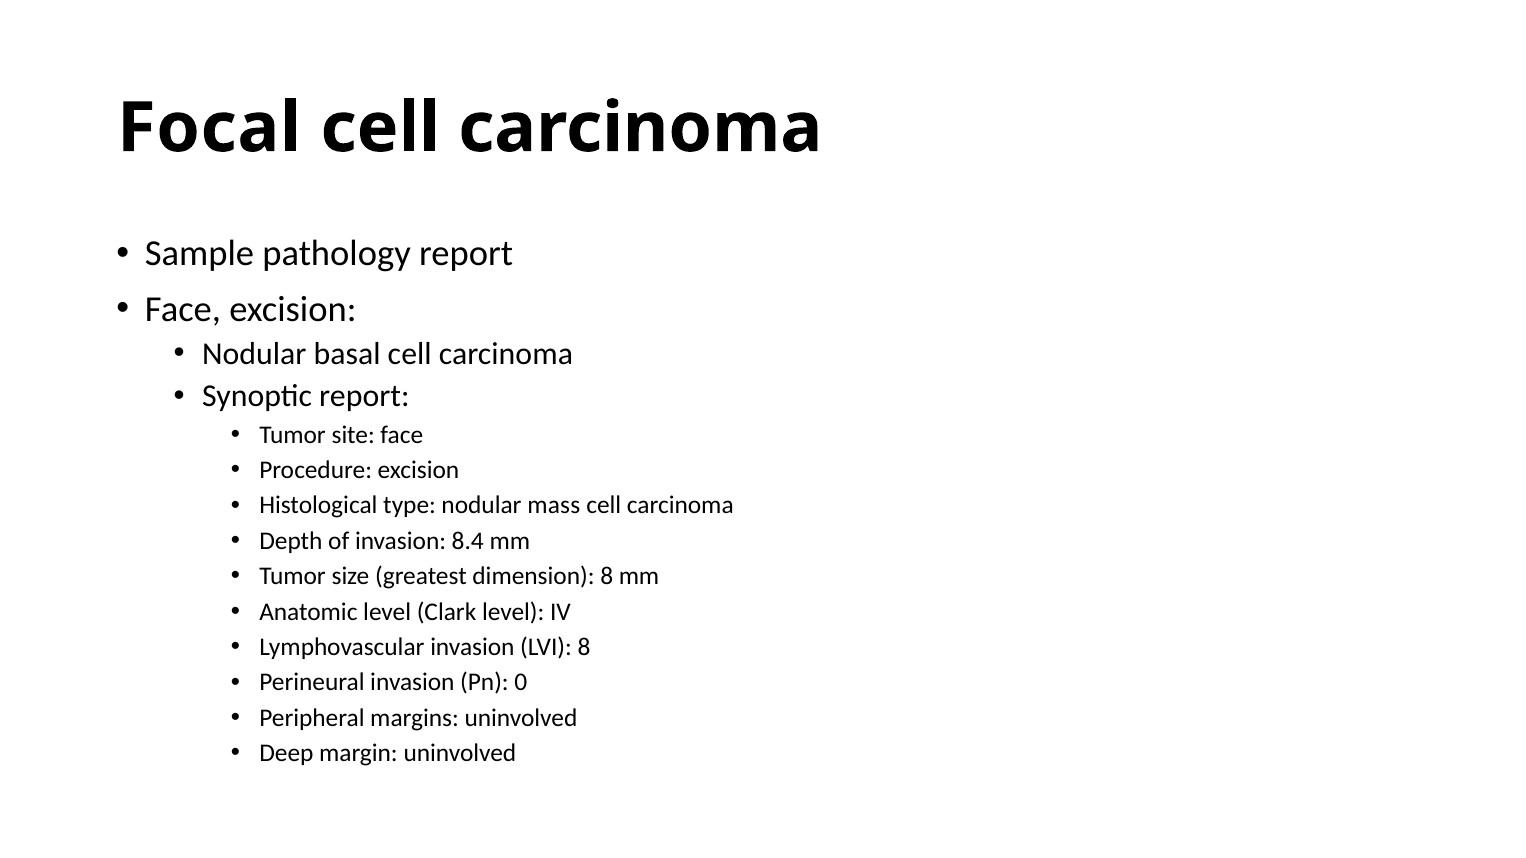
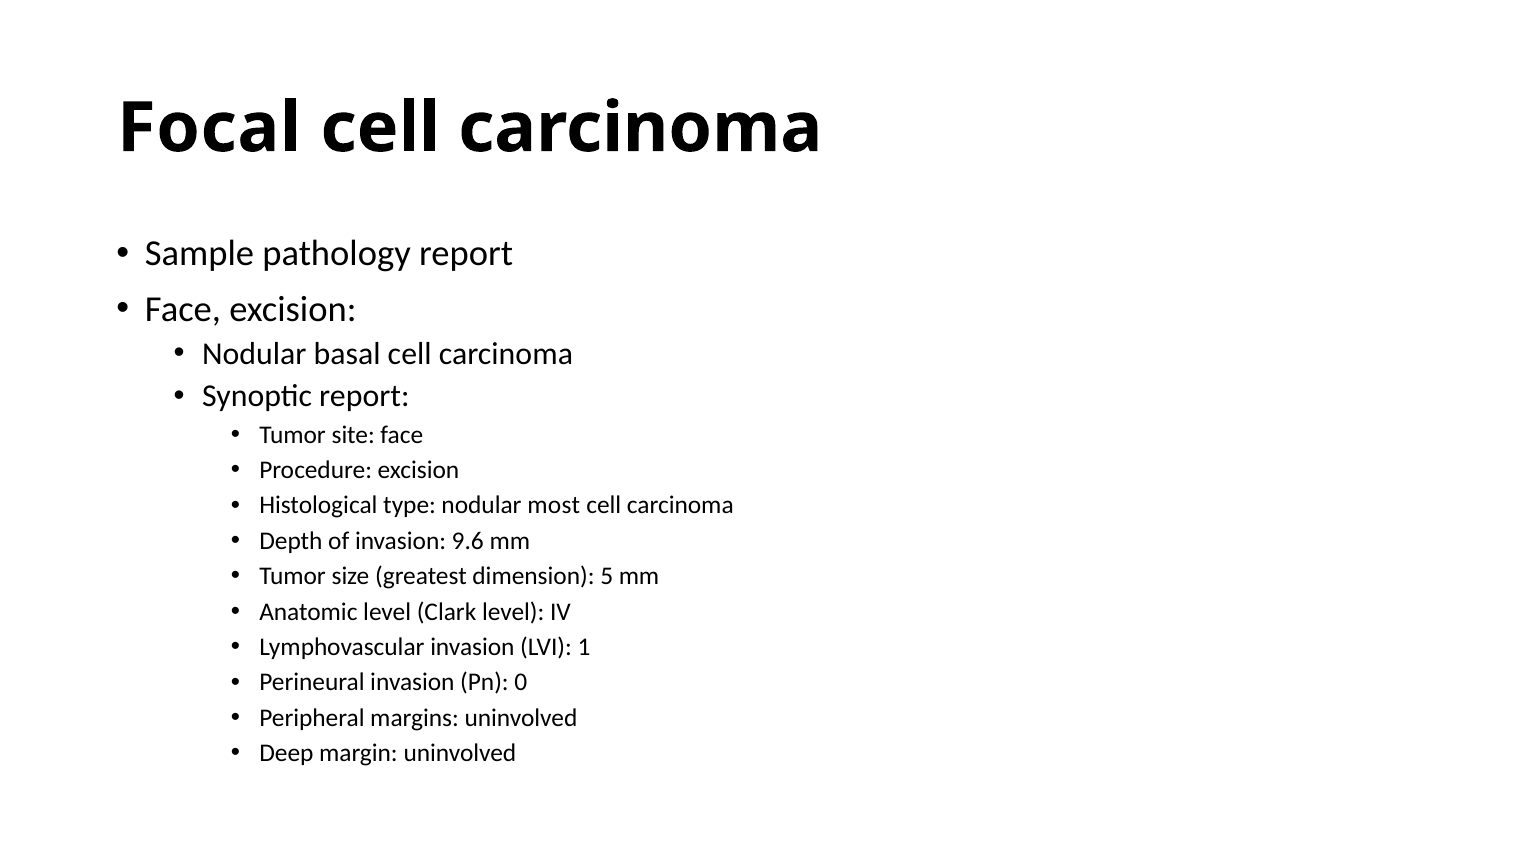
mass: mass -> most
8.4: 8.4 -> 9.6
dimension 8: 8 -> 5
LVI 8: 8 -> 1
